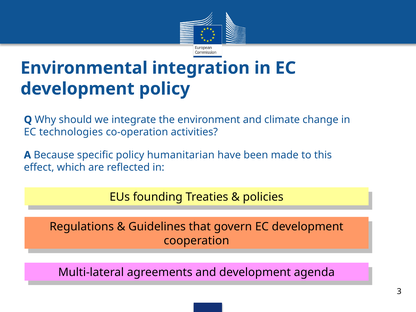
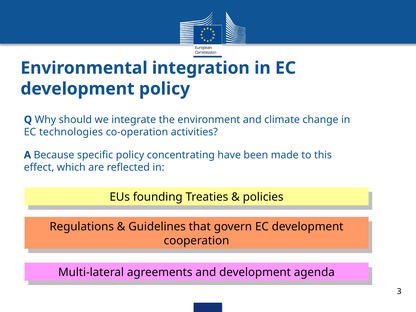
humanitarian: humanitarian -> concentrating
